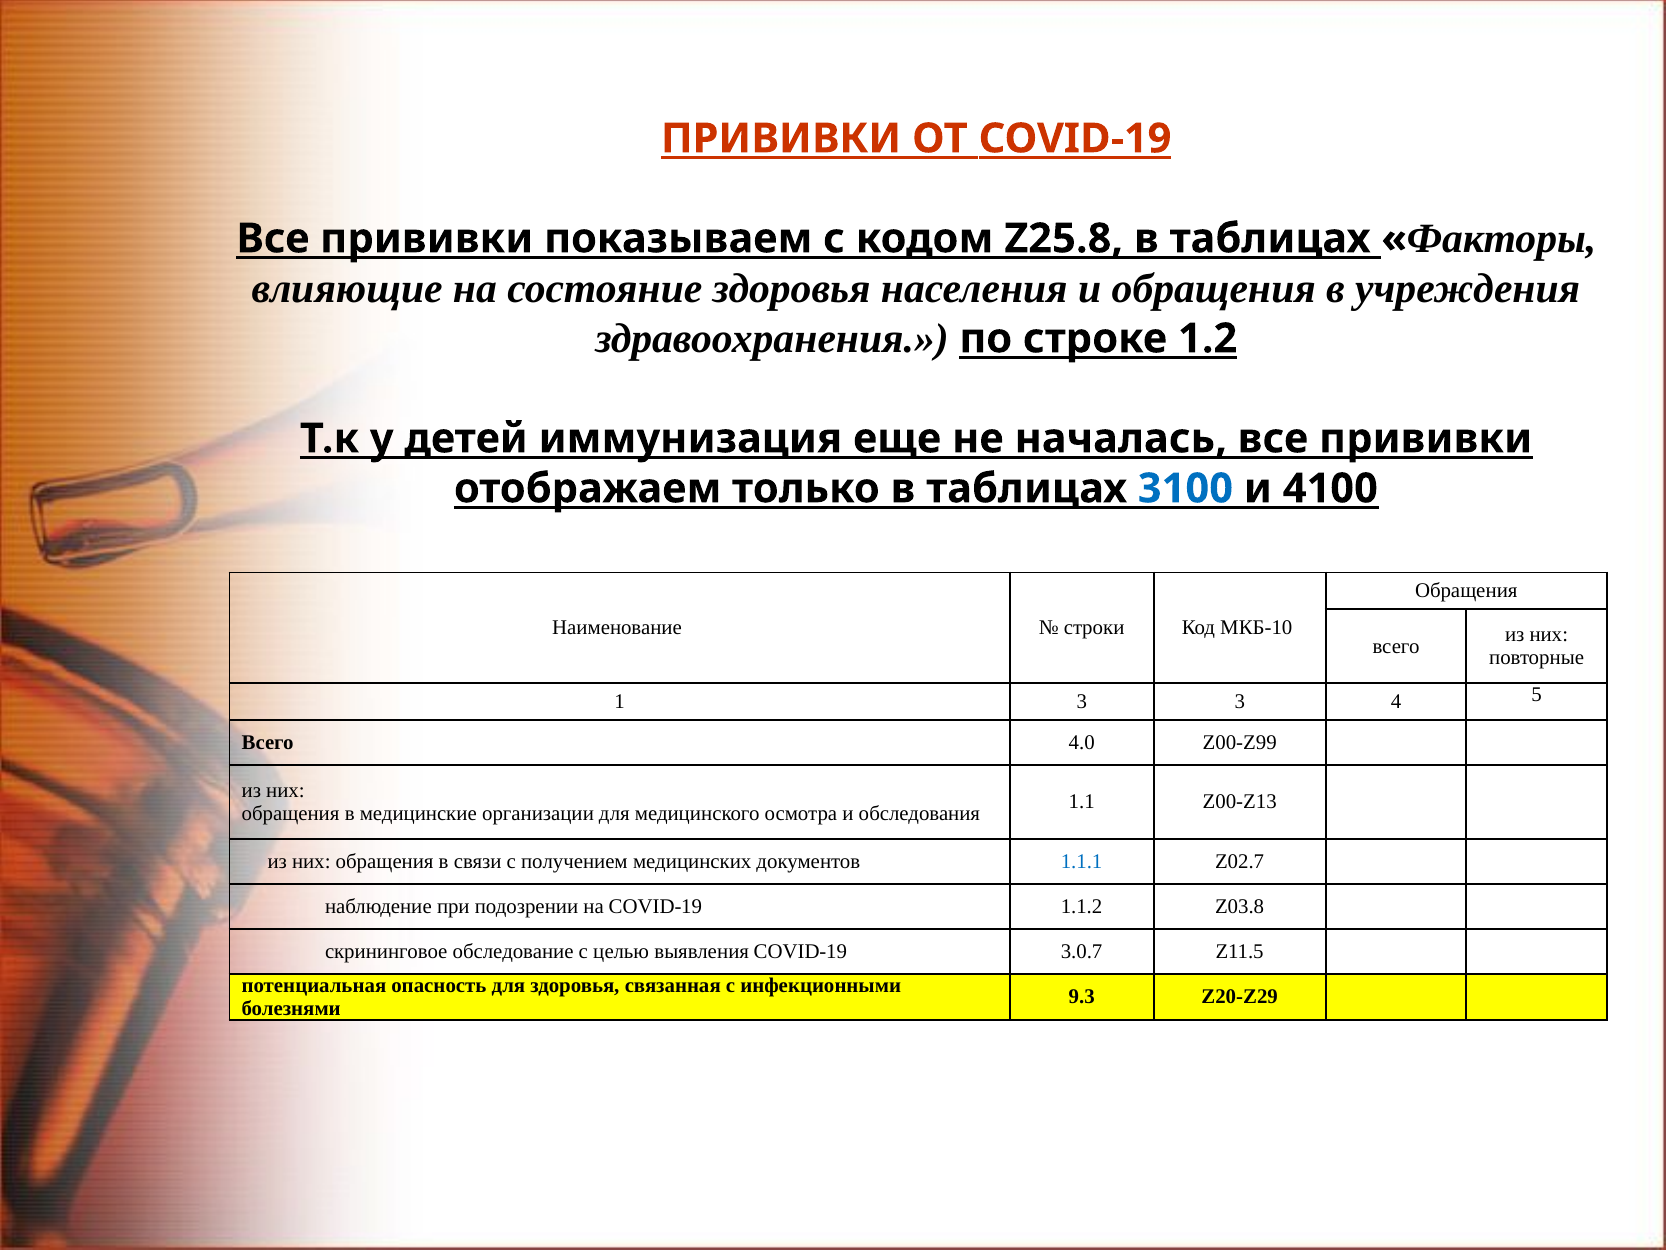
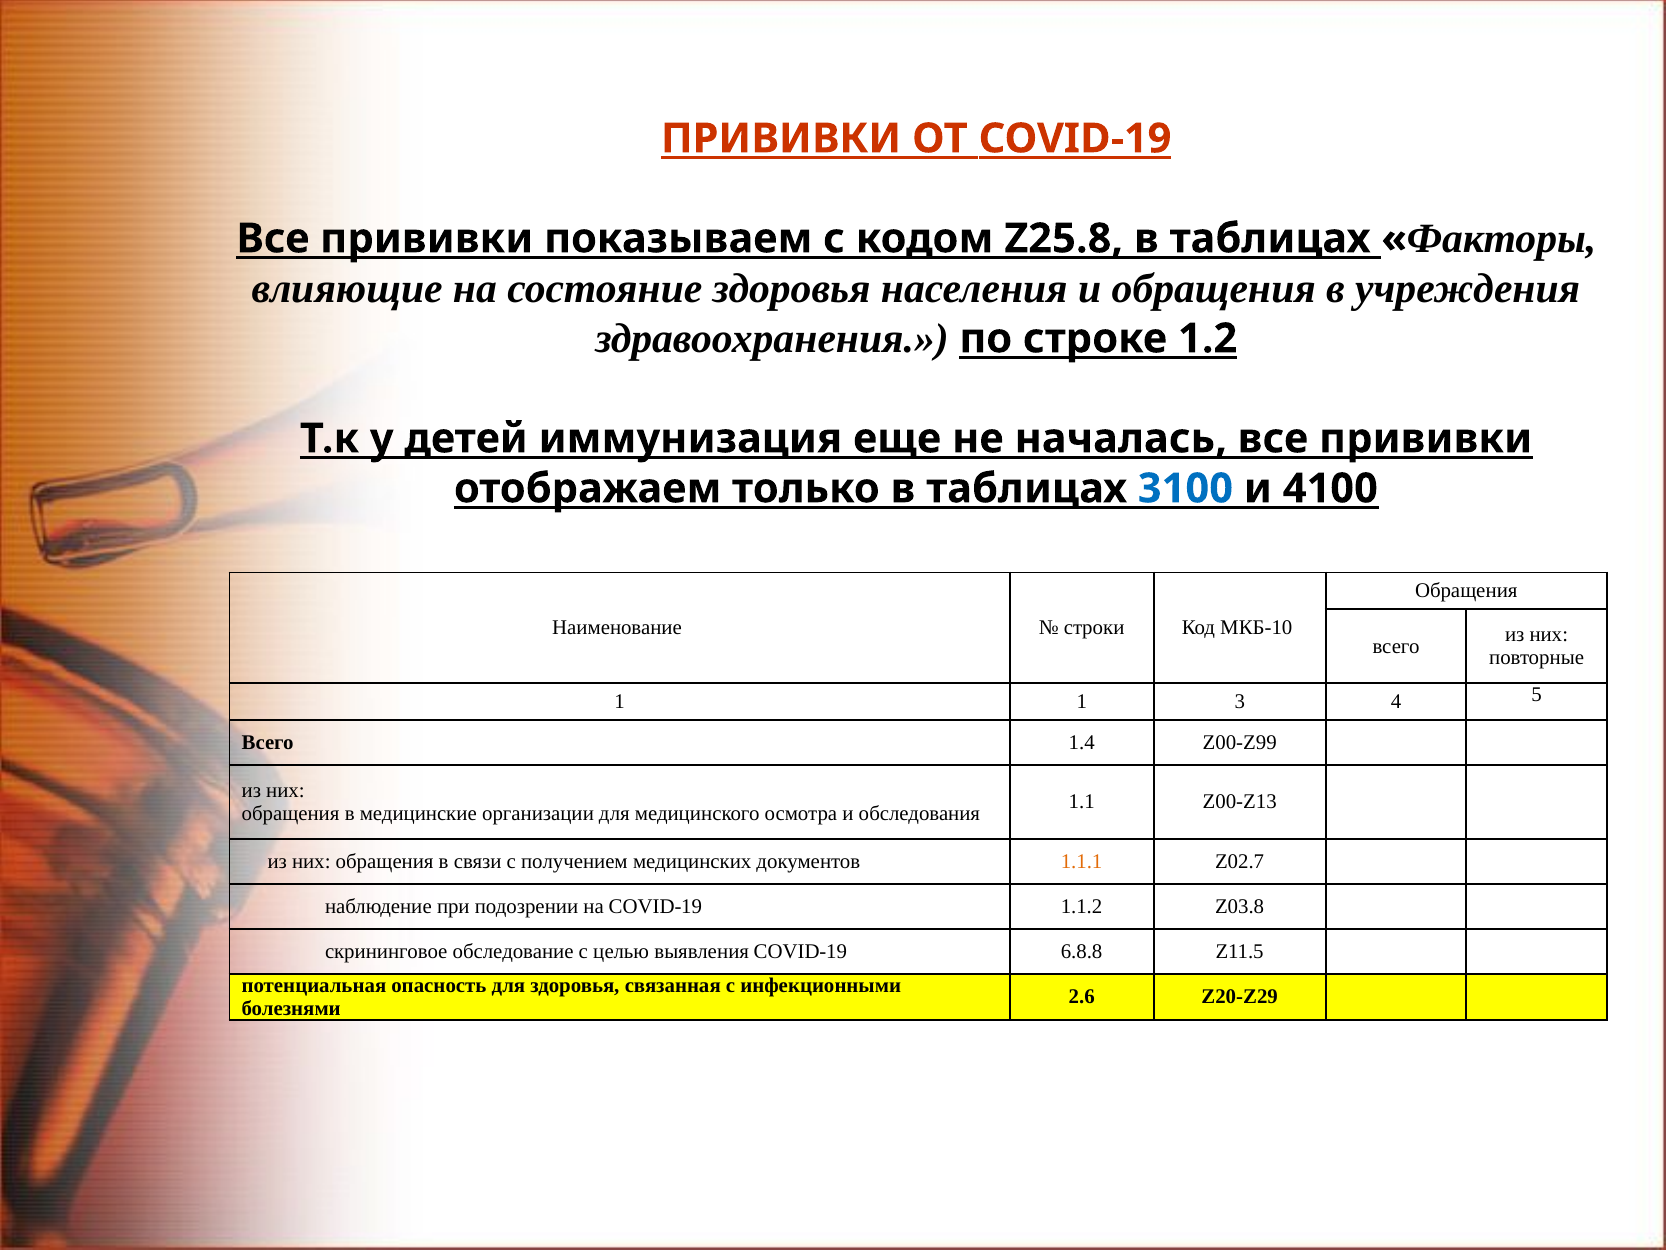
1 3: 3 -> 1
4.0: 4.0 -> 1.4
1.1.1 colour: blue -> orange
3.0.7: 3.0.7 -> 6.8.8
9.3: 9.3 -> 2.6
